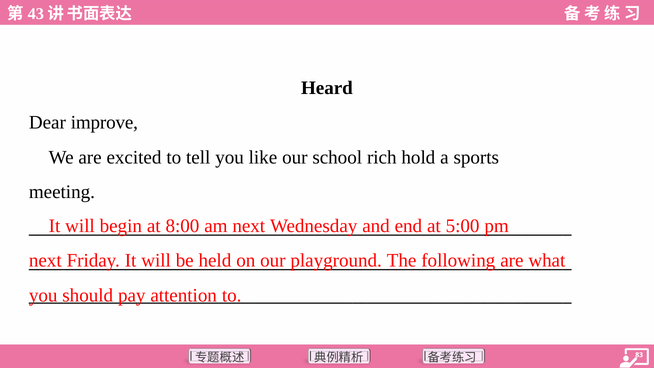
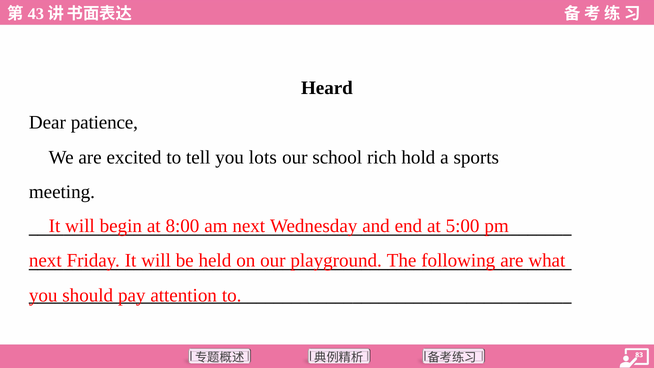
improve: improve -> patience
like: like -> lots
